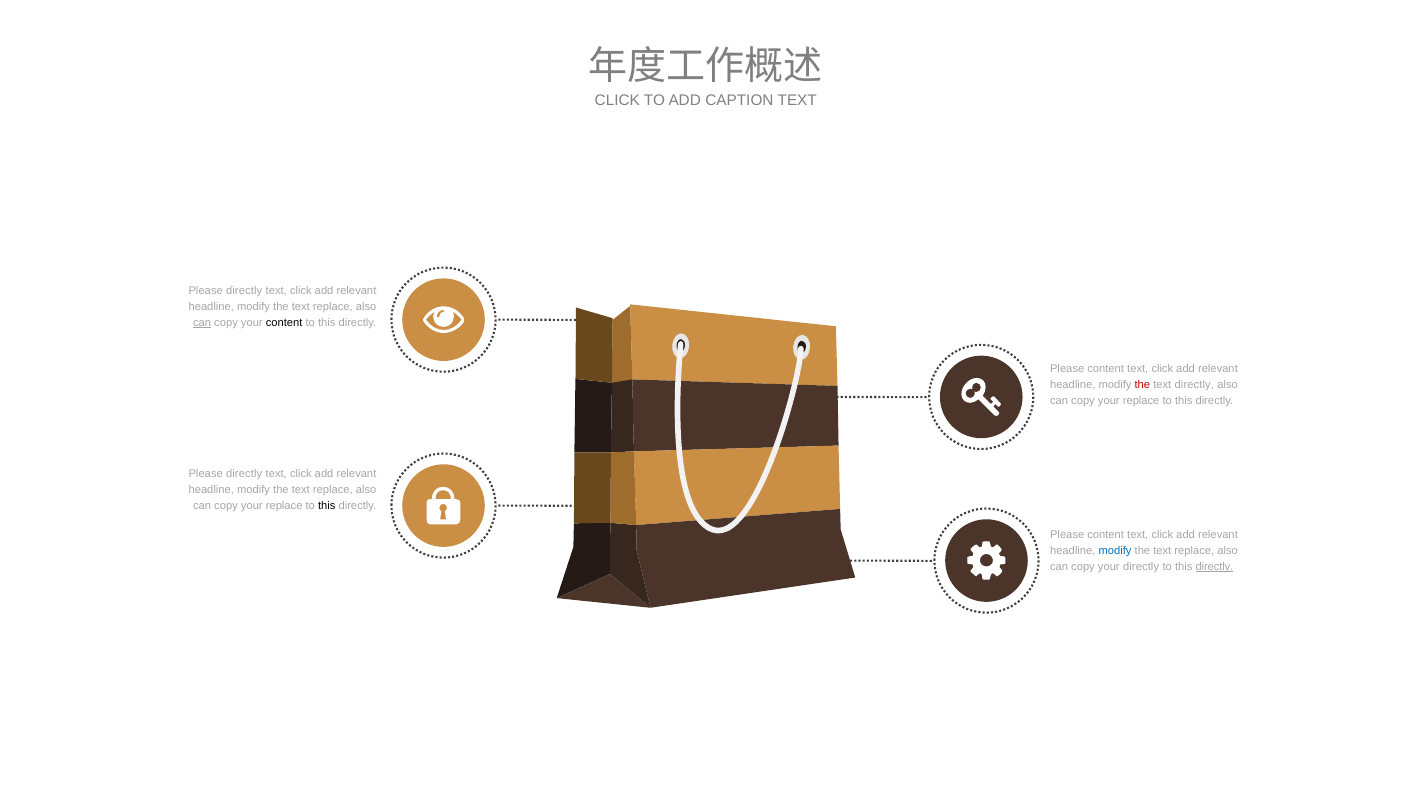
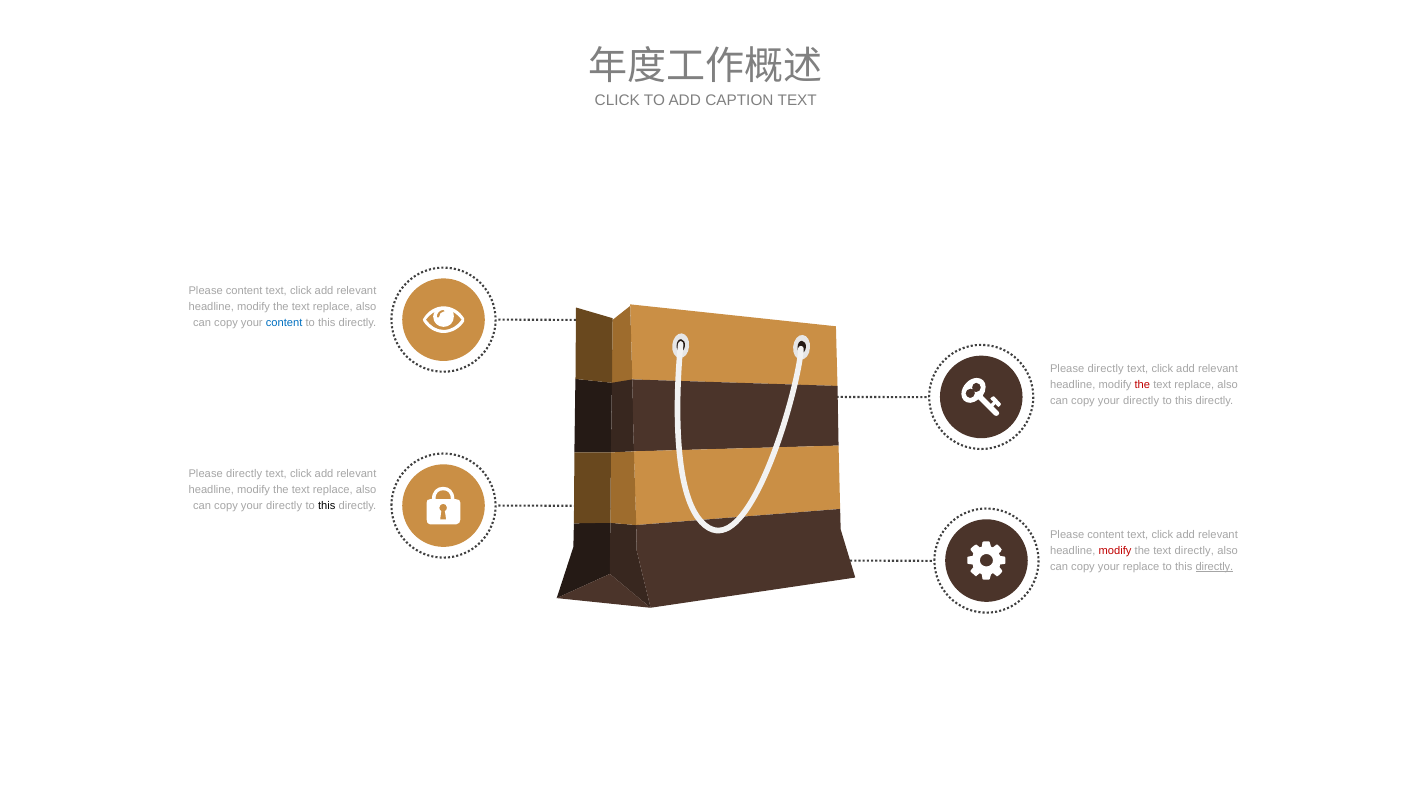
directly at (244, 291): directly -> content
can at (202, 323) underline: present -> none
content at (284, 323) colour: black -> blue
content at (1106, 369): content -> directly
directly at (1194, 385): directly -> replace
replace at (1141, 401): replace -> directly
replace at (284, 506): replace -> directly
modify at (1115, 551) colour: blue -> red
replace at (1194, 551): replace -> directly
your directly: directly -> replace
